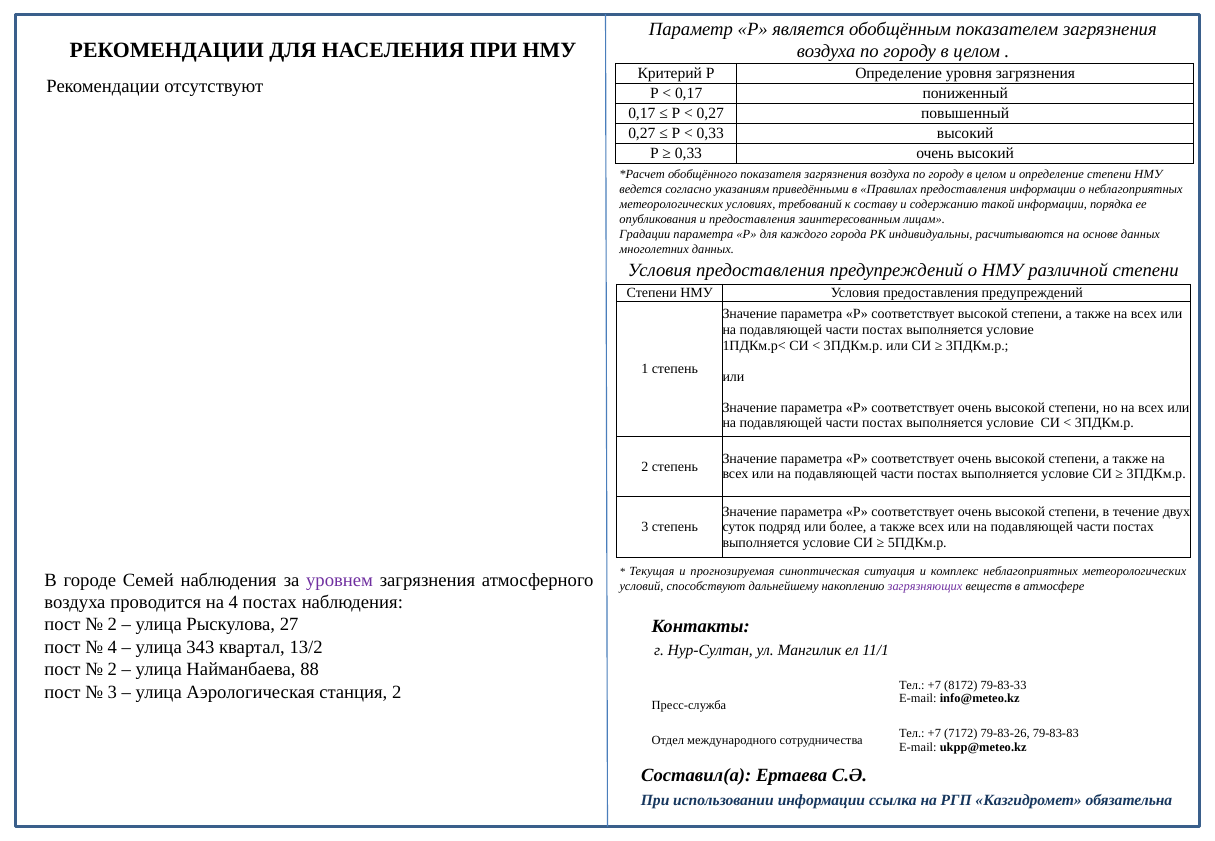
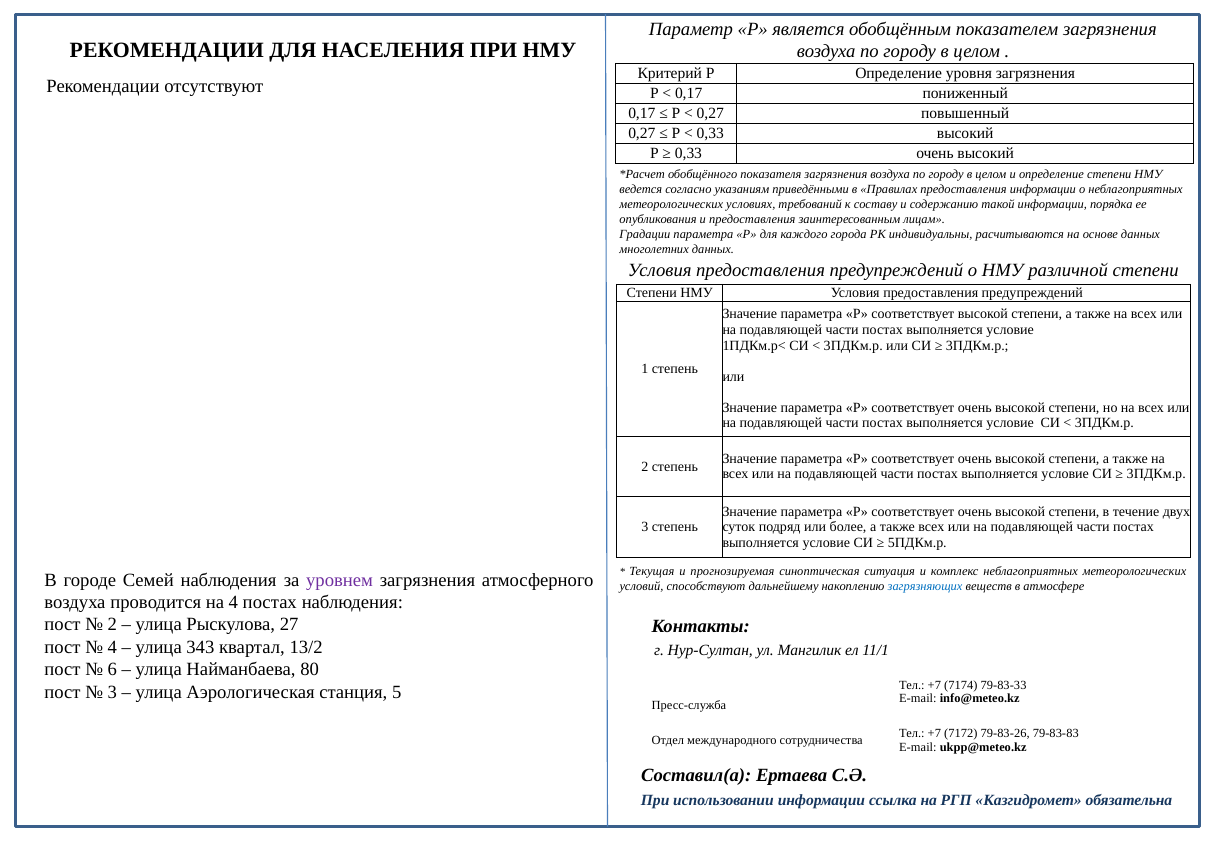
загрязняющих colour: purple -> blue
2 at (112, 670): 2 -> 6
88: 88 -> 80
8172: 8172 -> 7174
станция 2: 2 -> 5
